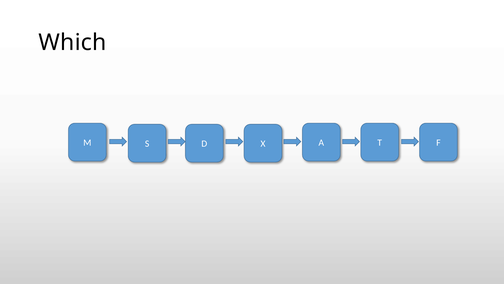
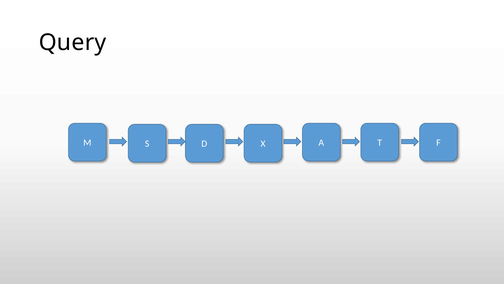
Which: Which -> Query
